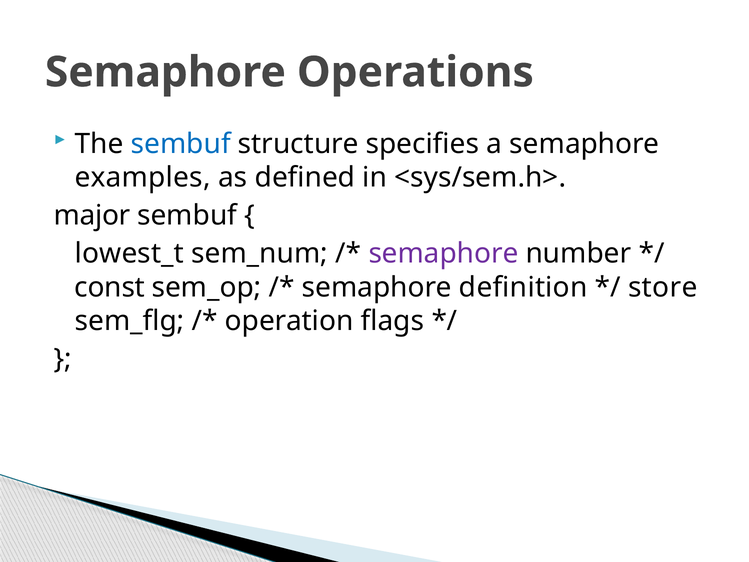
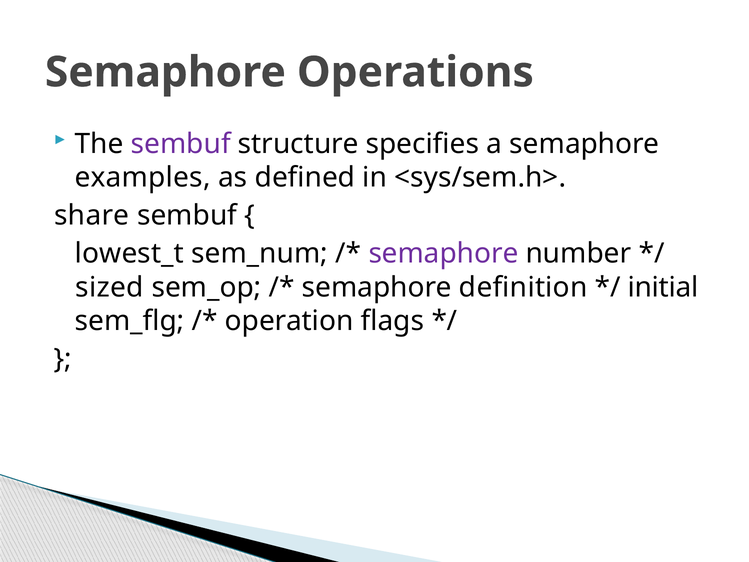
sembuf at (181, 144) colour: blue -> purple
major: major -> share
const: const -> sized
store: store -> initial
